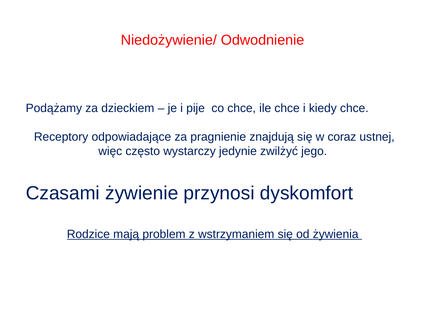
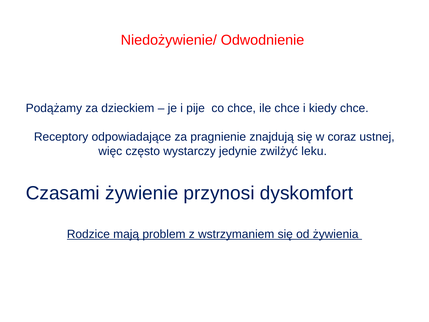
jego: jego -> leku
